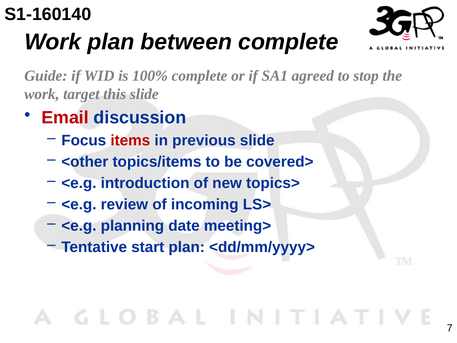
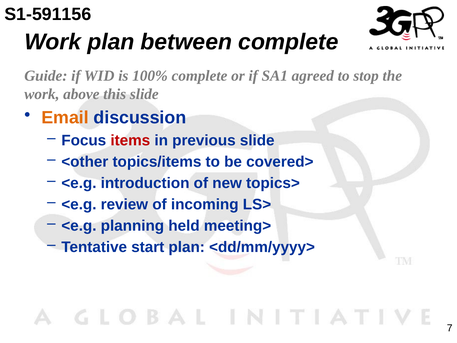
S1-160140: S1-160140 -> S1-591156
target: target -> above
Email colour: red -> orange
date: date -> held
